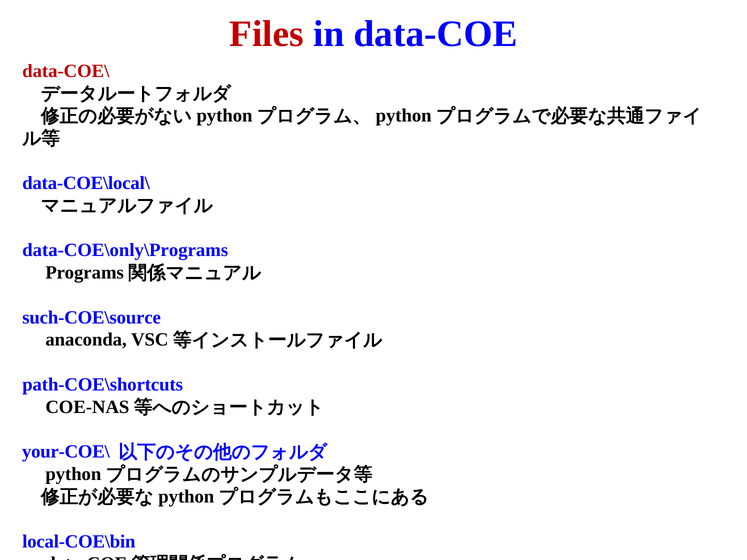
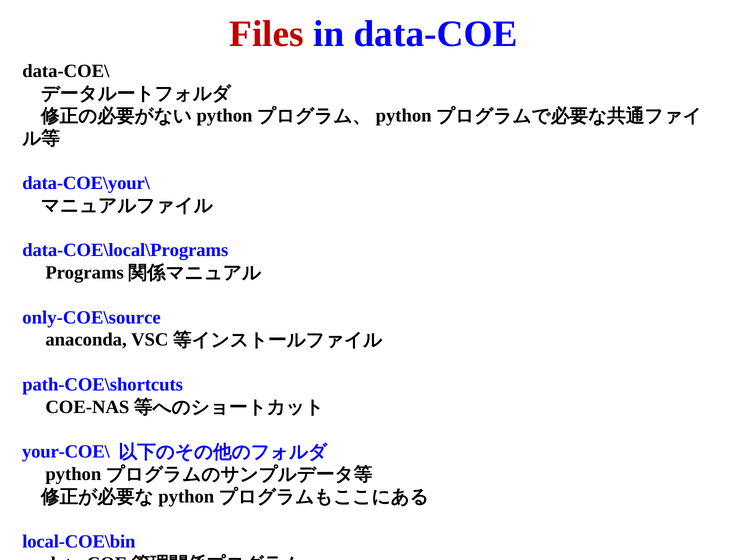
data-COE\ colour: red -> black
data-COE\local\: data-COE\local\ -> data-COE\your\
data-COE\only\Programs: data-COE\only\Programs -> data-COE\local\Programs
such-COE\source: such-COE\source -> only-COE\source
